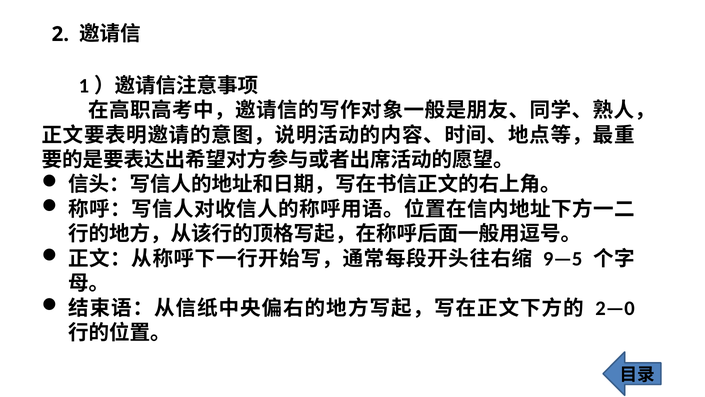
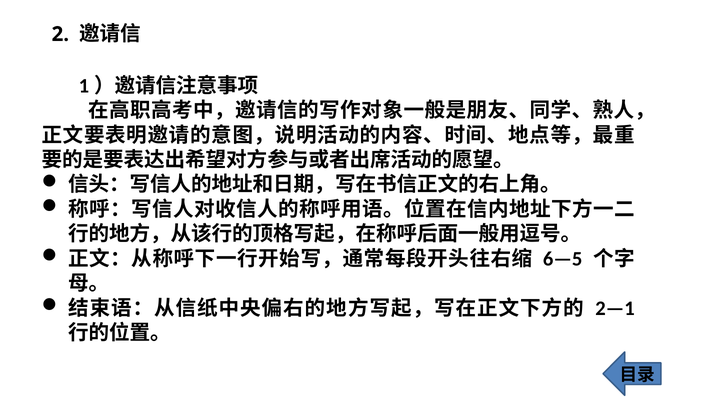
9—5: 9—5 -> 6—5
2—0: 2—0 -> 2—1
